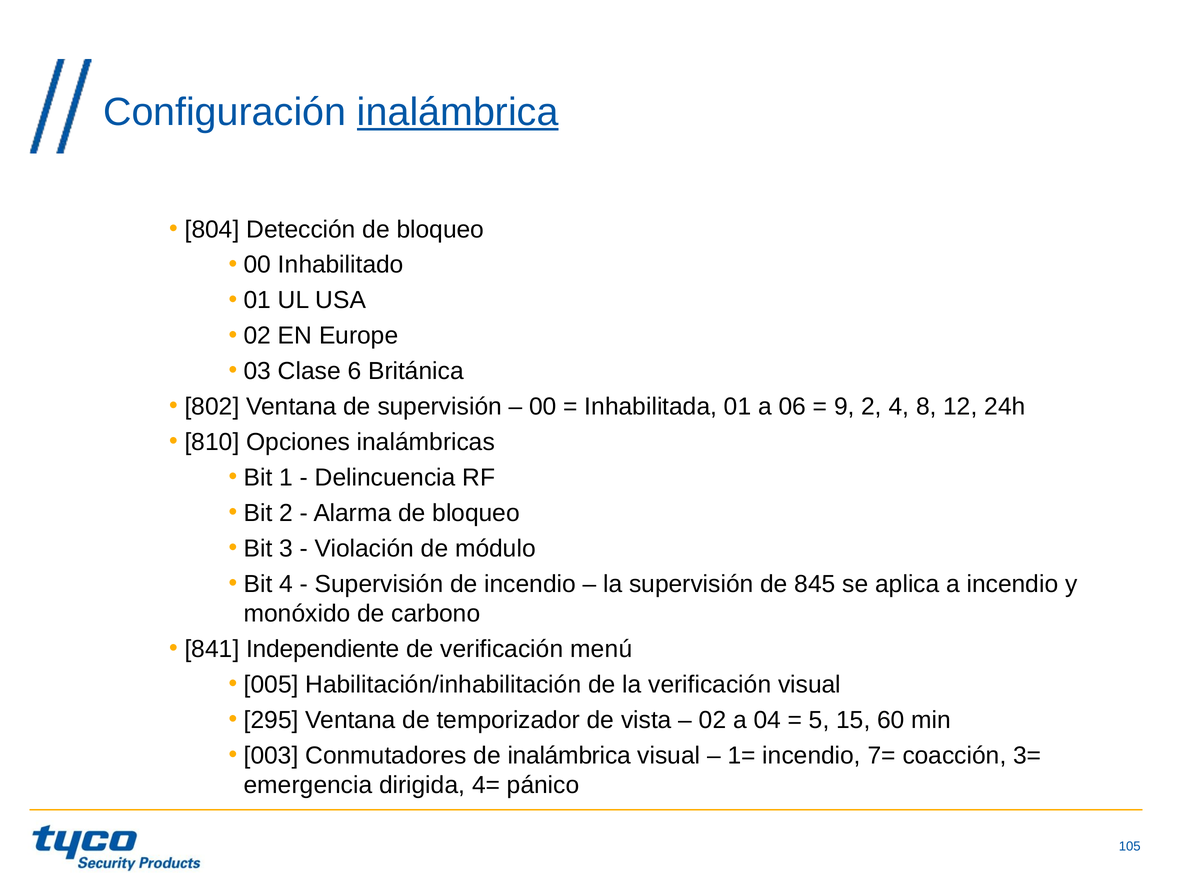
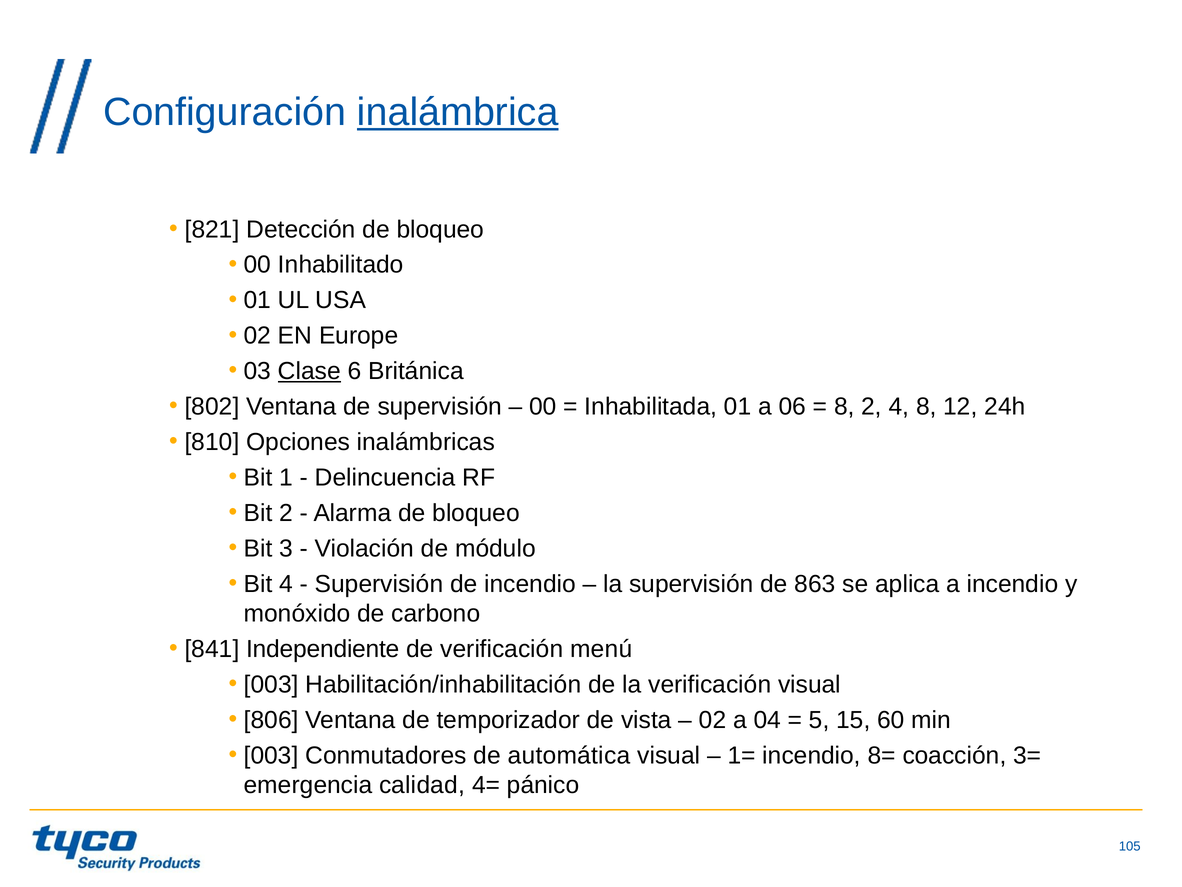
804: 804 -> 821
Clase underline: none -> present
9 at (844, 407): 9 -> 8
845: 845 -> 863
005 at (271, 684): 005 -> 003
295: 295 -> 806
de inalámbrica: inalámbrica -> automática
7=: 7= -> 8=
dirigida: dirigida -> calidad
